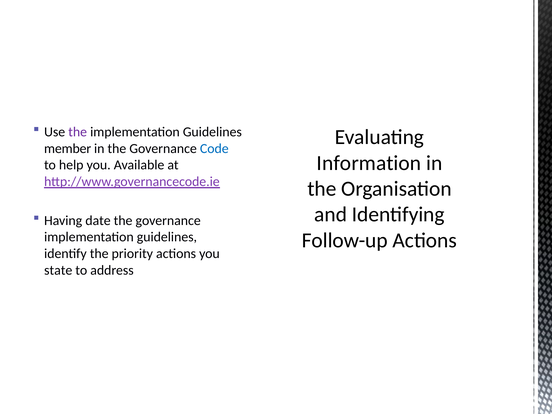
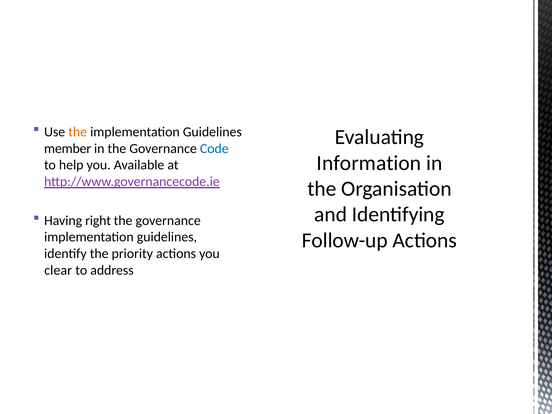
the at (78, 132) colour: purple -> orange
date: date -> right
state: state -> clear
